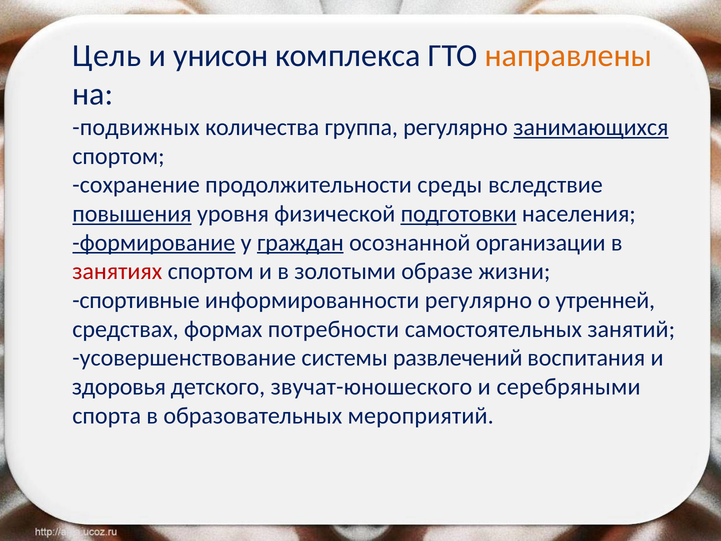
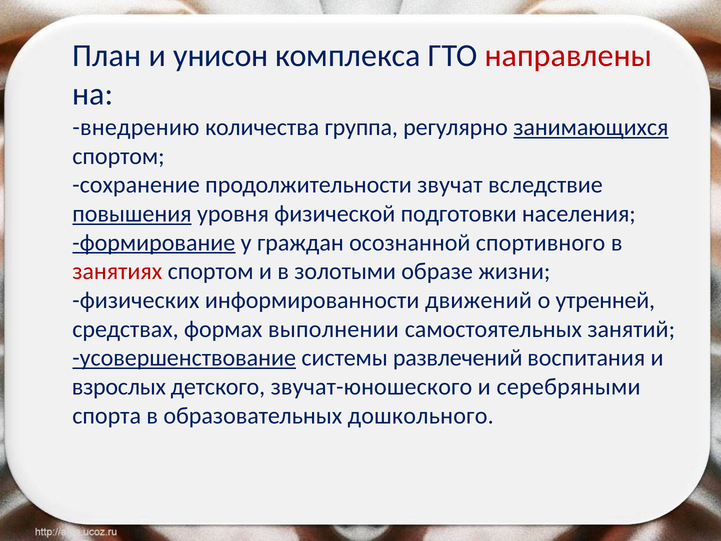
Цель: Цель -> План
направлены colour: orange -> red
подвижных: подвижных -> внедрению
среды: среды -> звучат
подготовки underline: present -> none
граждан underline: present -> none
организации: организации -> спортивного
спортивные: спортивные -> физических
информированности регулярно: регулярно -> движений
потребности: потребности -> выполнении
усовершенствование underline: none -> present
здоровья: здоровья -> взрослых
мероприятий: мероприятий -> дошкольного
